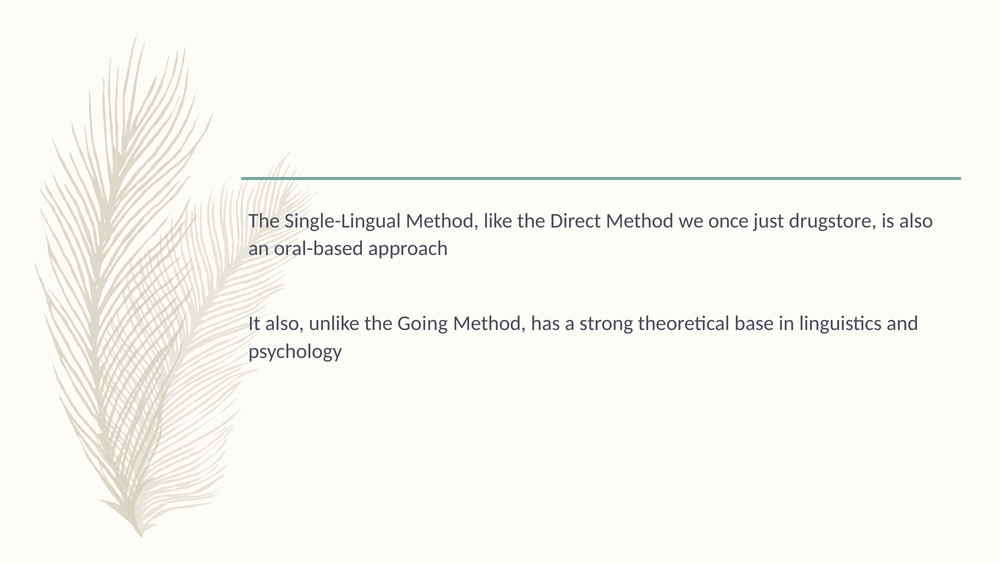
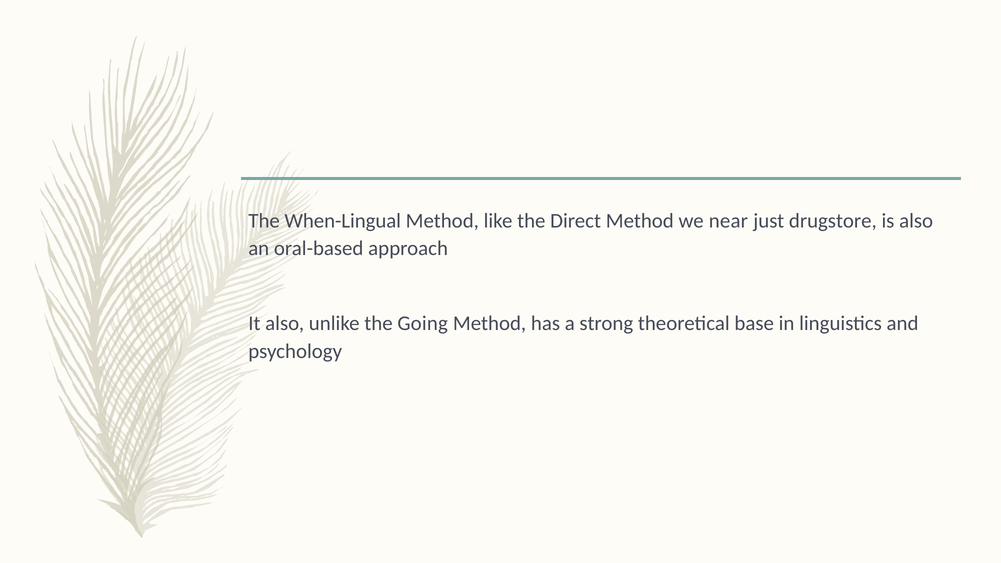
Single-Lingual: Single-Lingual -> When-Lingual
once: once -> near
